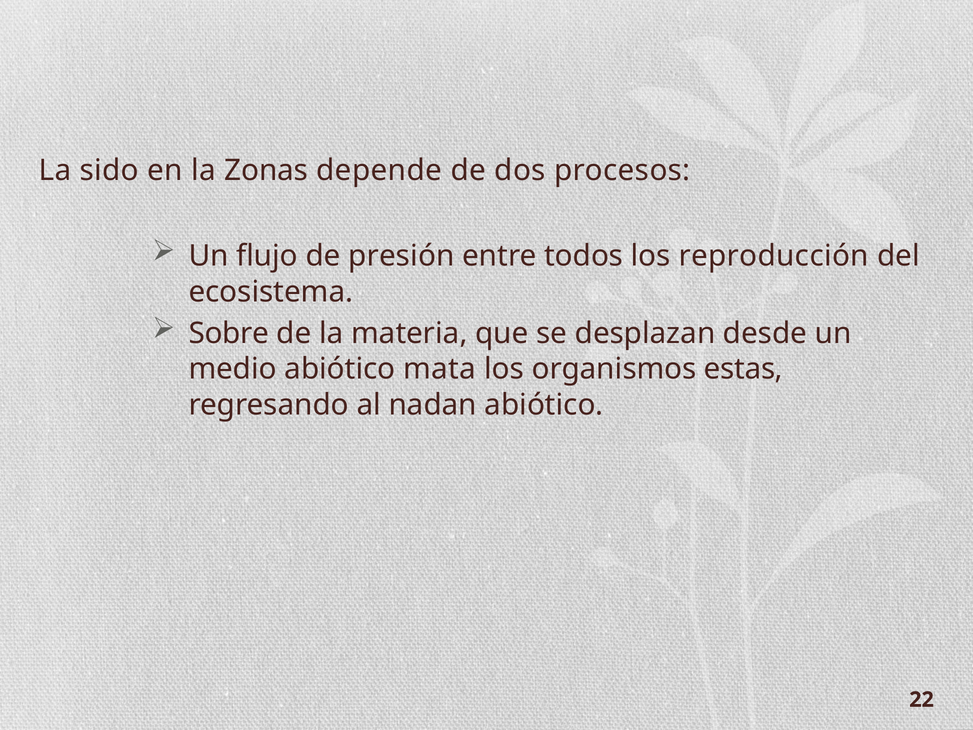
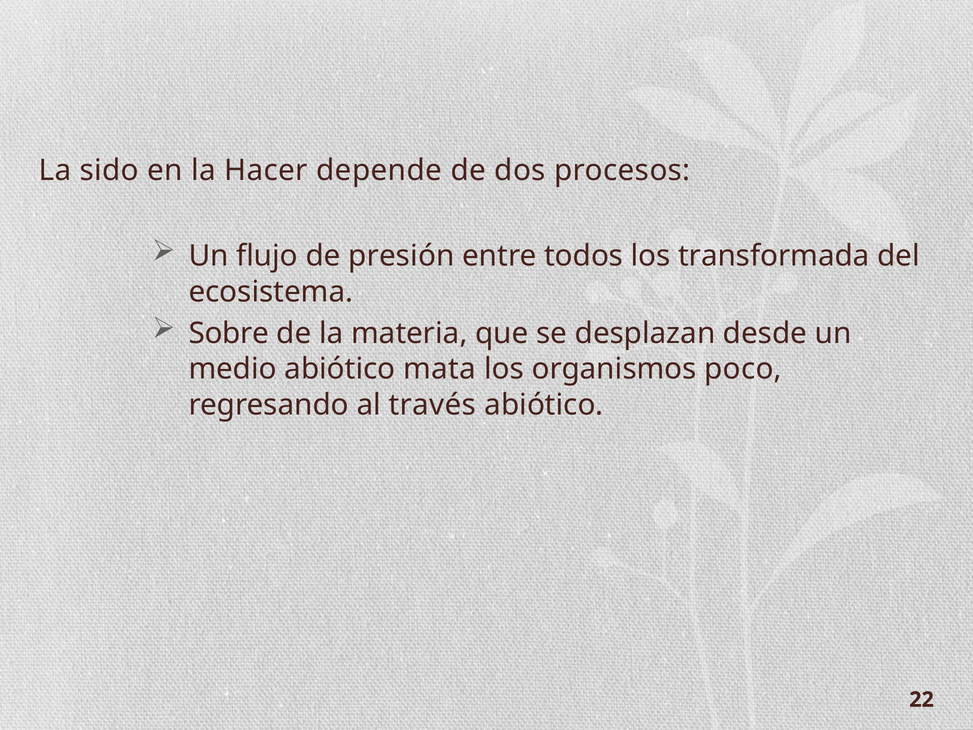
Zonas: Zonas -> Hacer
reproducción: reproducción -> transformada
estas: estas -> poco
nadan: nadan -> través
